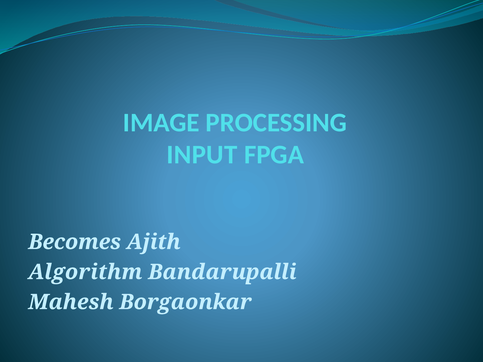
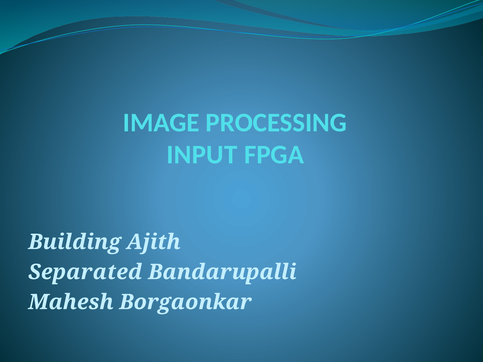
Becomes: Becomes -> Building
Algorithm: Algorithm -> Separated
